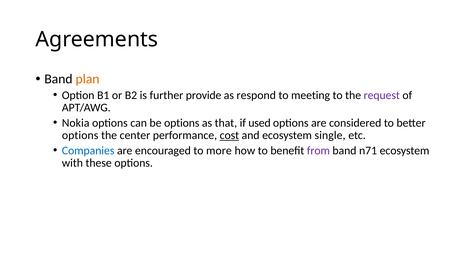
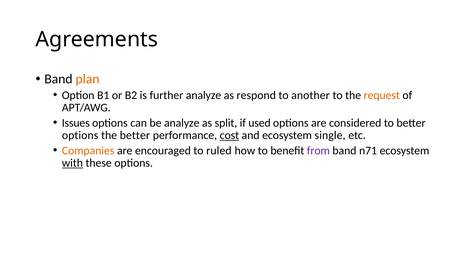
further provide: provide -> analyze
meeting: meeting -> another
request colour: purple -> orange
Nokia: Nokia -> Issues
be options: options -> analyze
that: that -> split
the center: center -> better
Companies colour: blue -> orange
more: more -> ruled
with underline: none -> present
